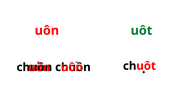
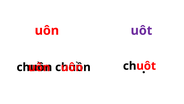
uôt colour: green -> purple
